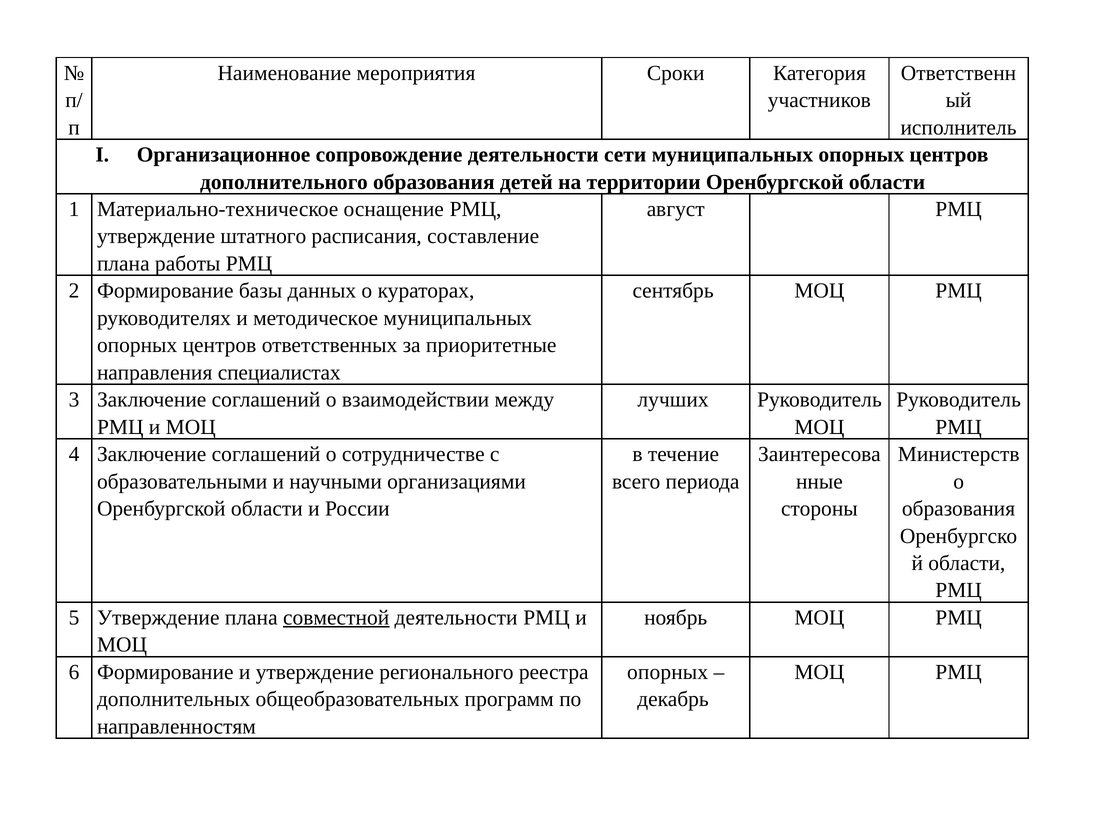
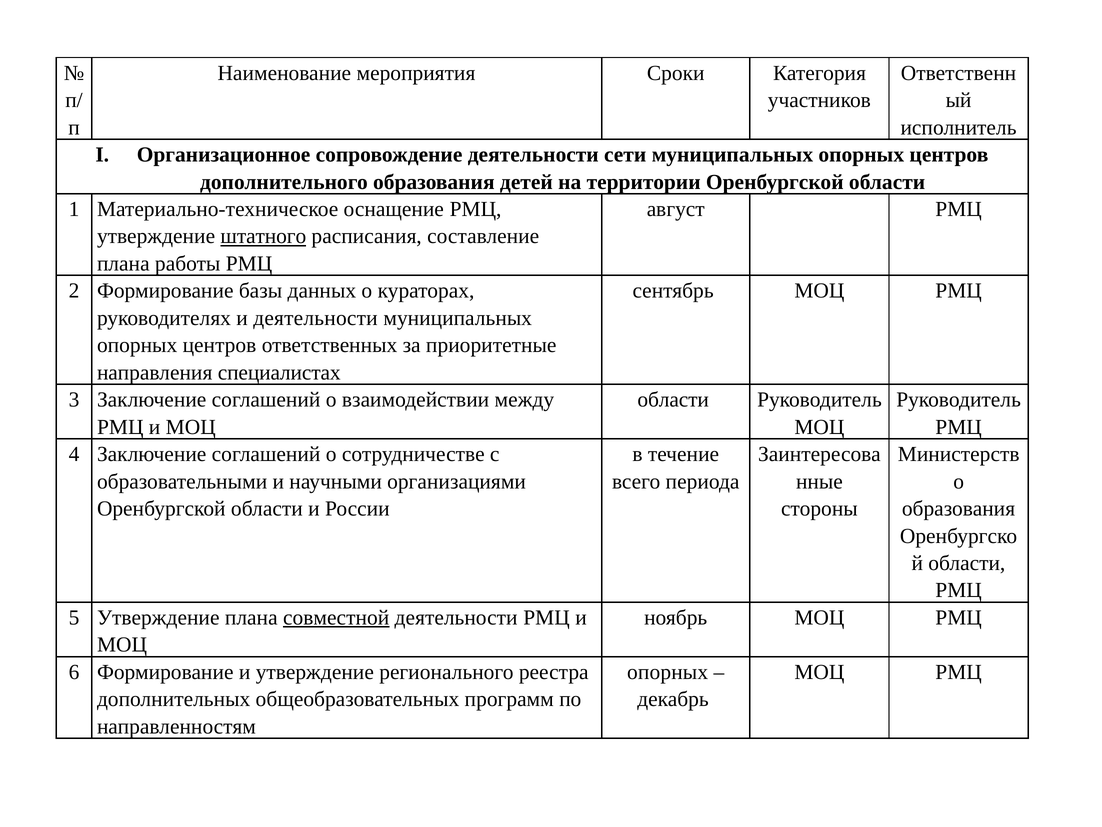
штатного underline: none -> present
и методическое: методическое -> деятельности
лучших at (673, 400): лучших -> области
